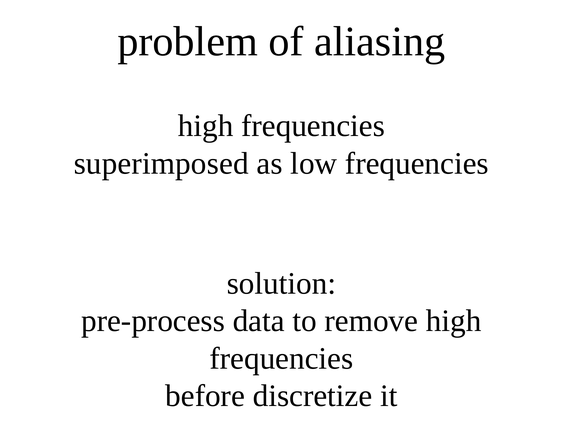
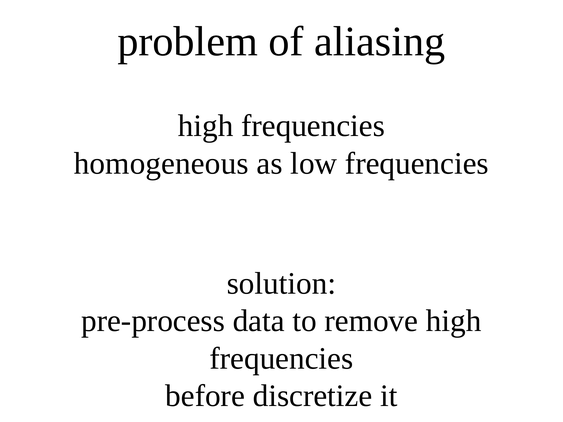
superimposed: superimposed -> homogeneous
